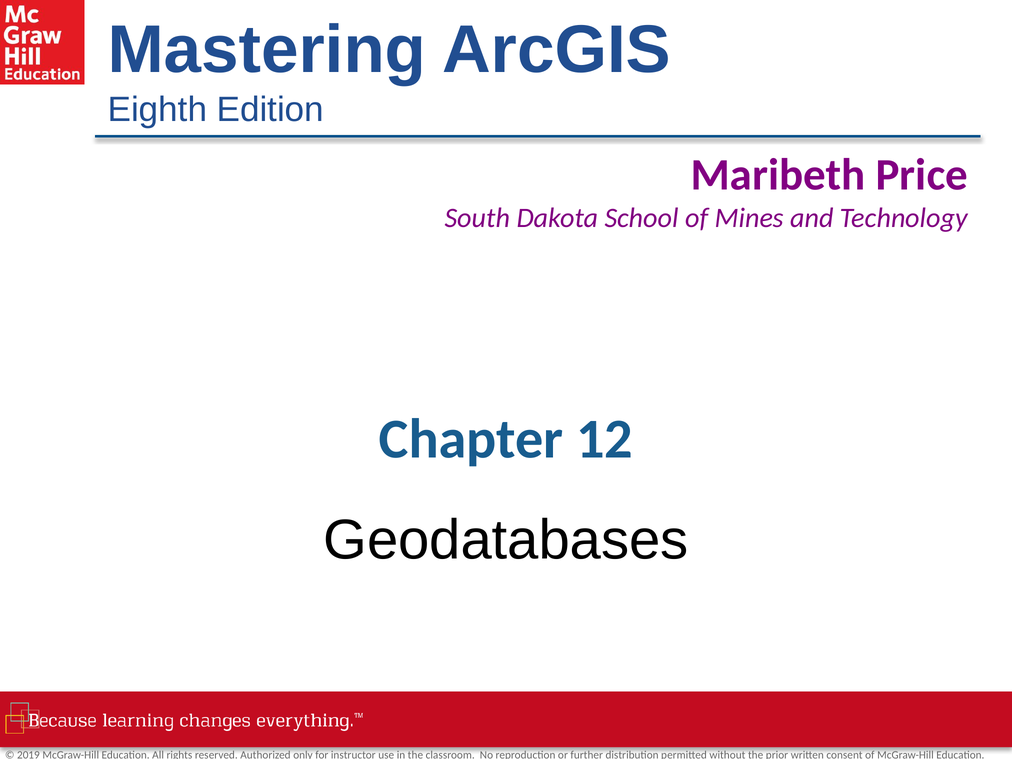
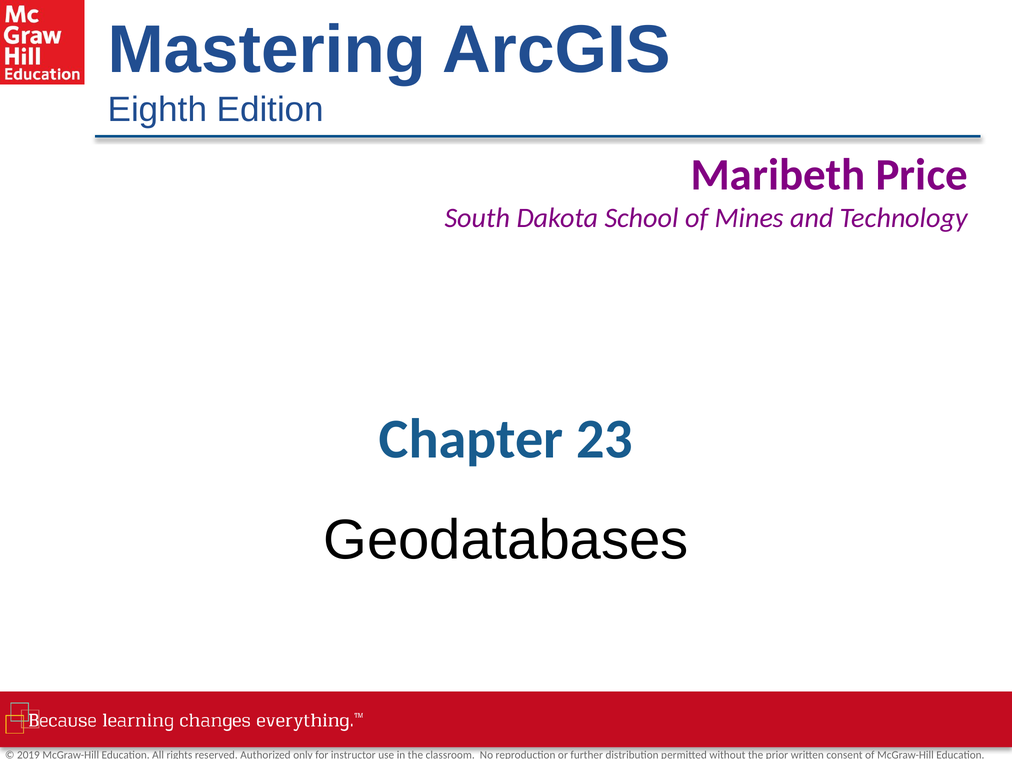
12: 12 -> 23
